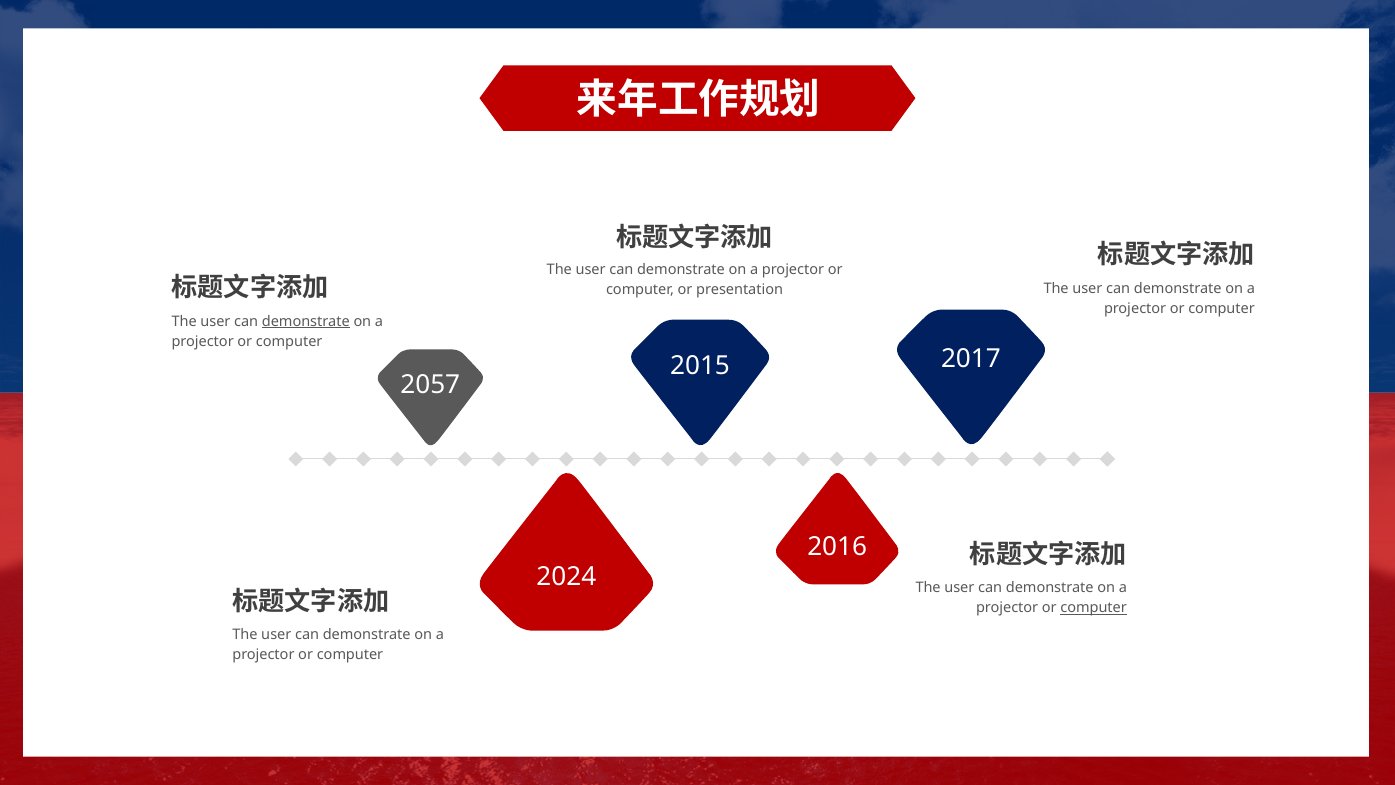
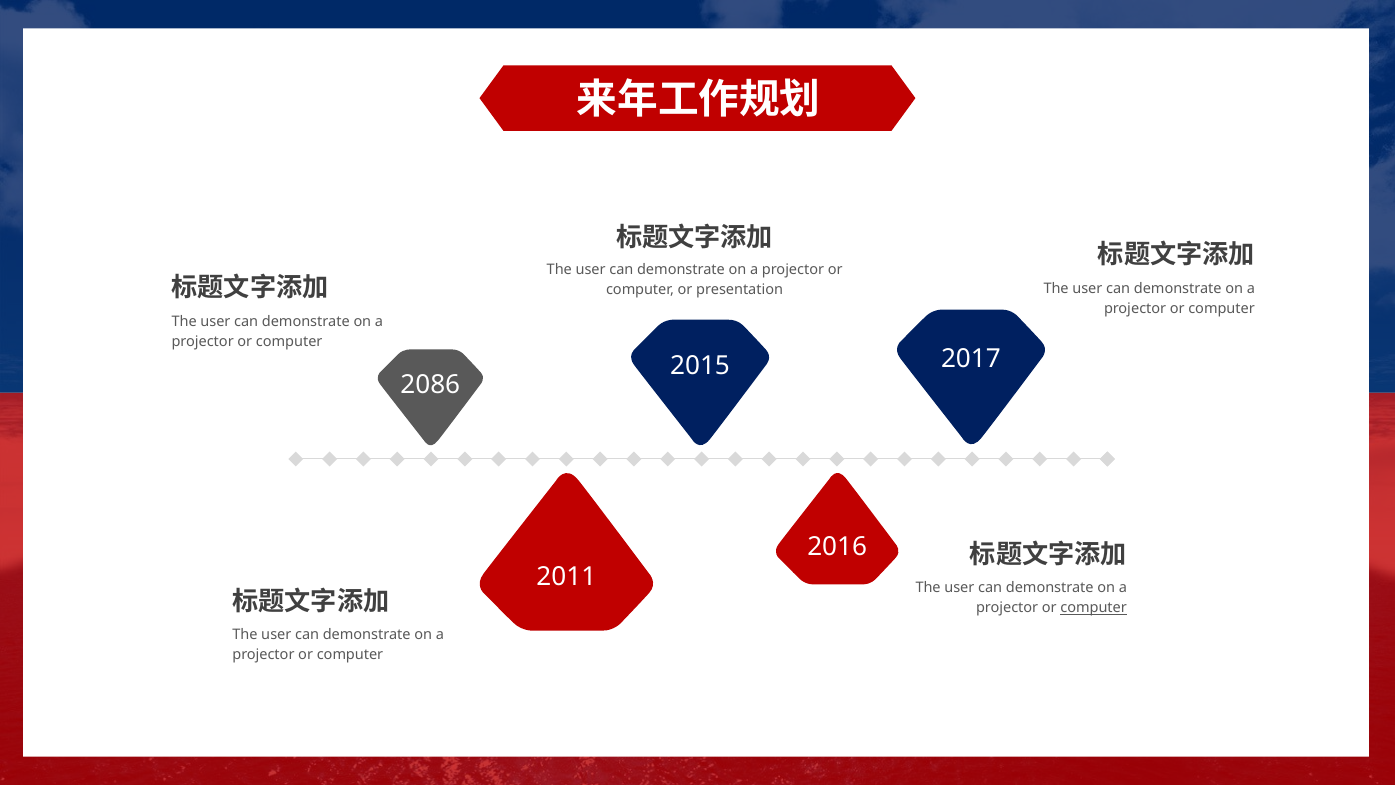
demonstrate at (306, 321) underline: present -> none
2057: 2057 -> 2086
2024: 2024 -> 2011
